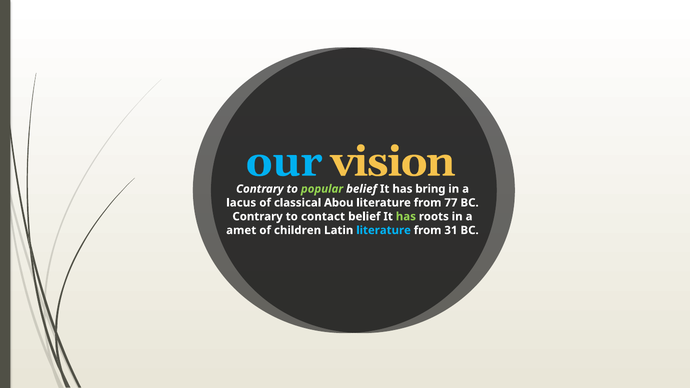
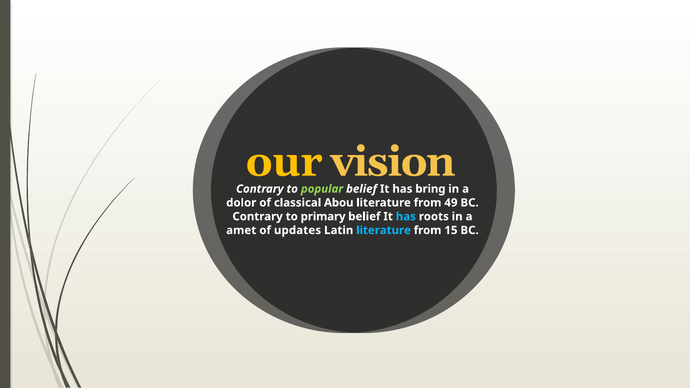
our colour: light blue -> yellow
lacus: lacus -> dolor
77: 77 -> 49
contact: contact -> primary
has at (406, 217) colour: light green -> light blue
children: children -> updates
31: 31 -> 15
